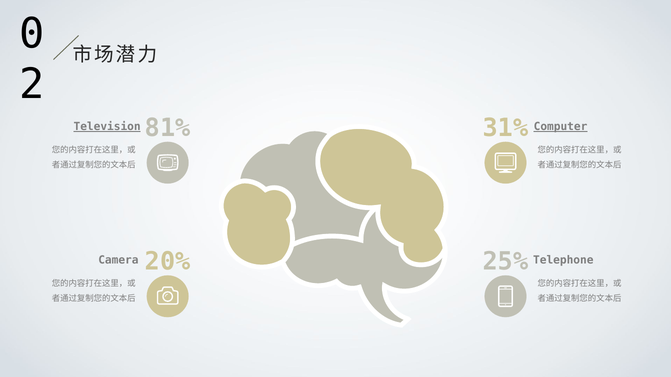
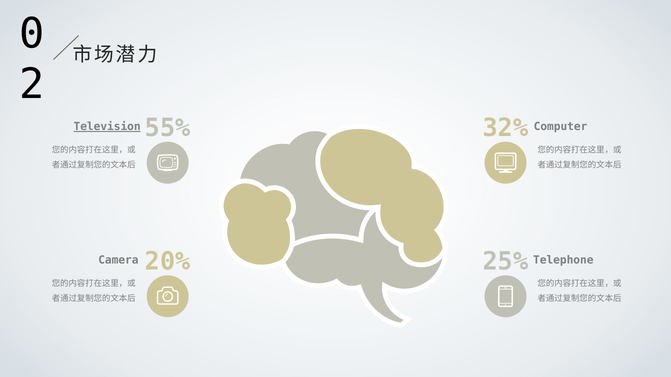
81%: 81% -> 55%
31%: 31% -> 32%
Computer underline: present -> none
